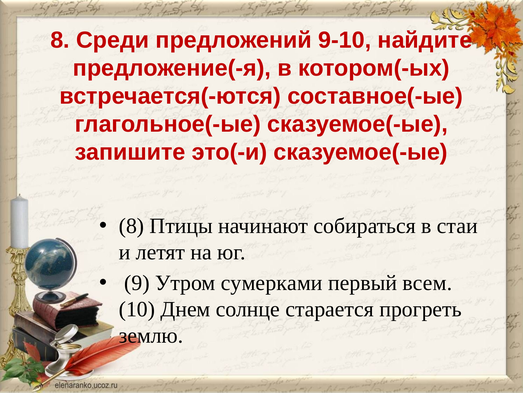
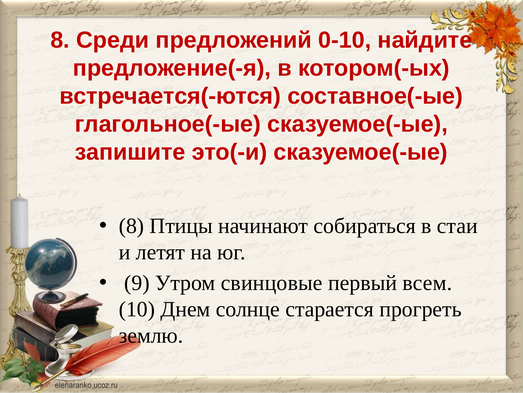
9-10: 9-10 -> 0-10
сумерками: сумерками -> свинцовые
